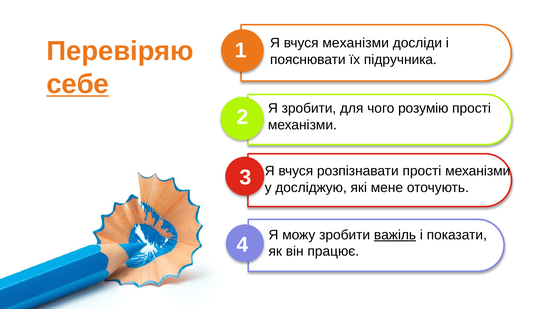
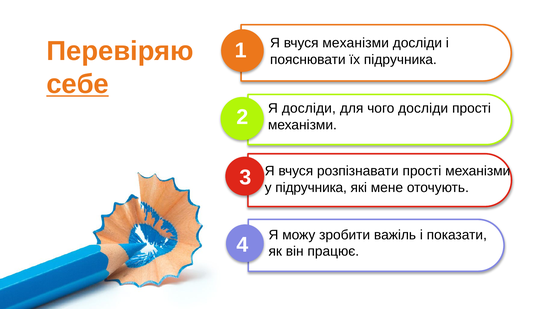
Я зробити: зробити -> досліди
чого розумію: розумію -> досліди
досліджую at (311, 187): досліджую -> підручника
важіль underline: present -> none
